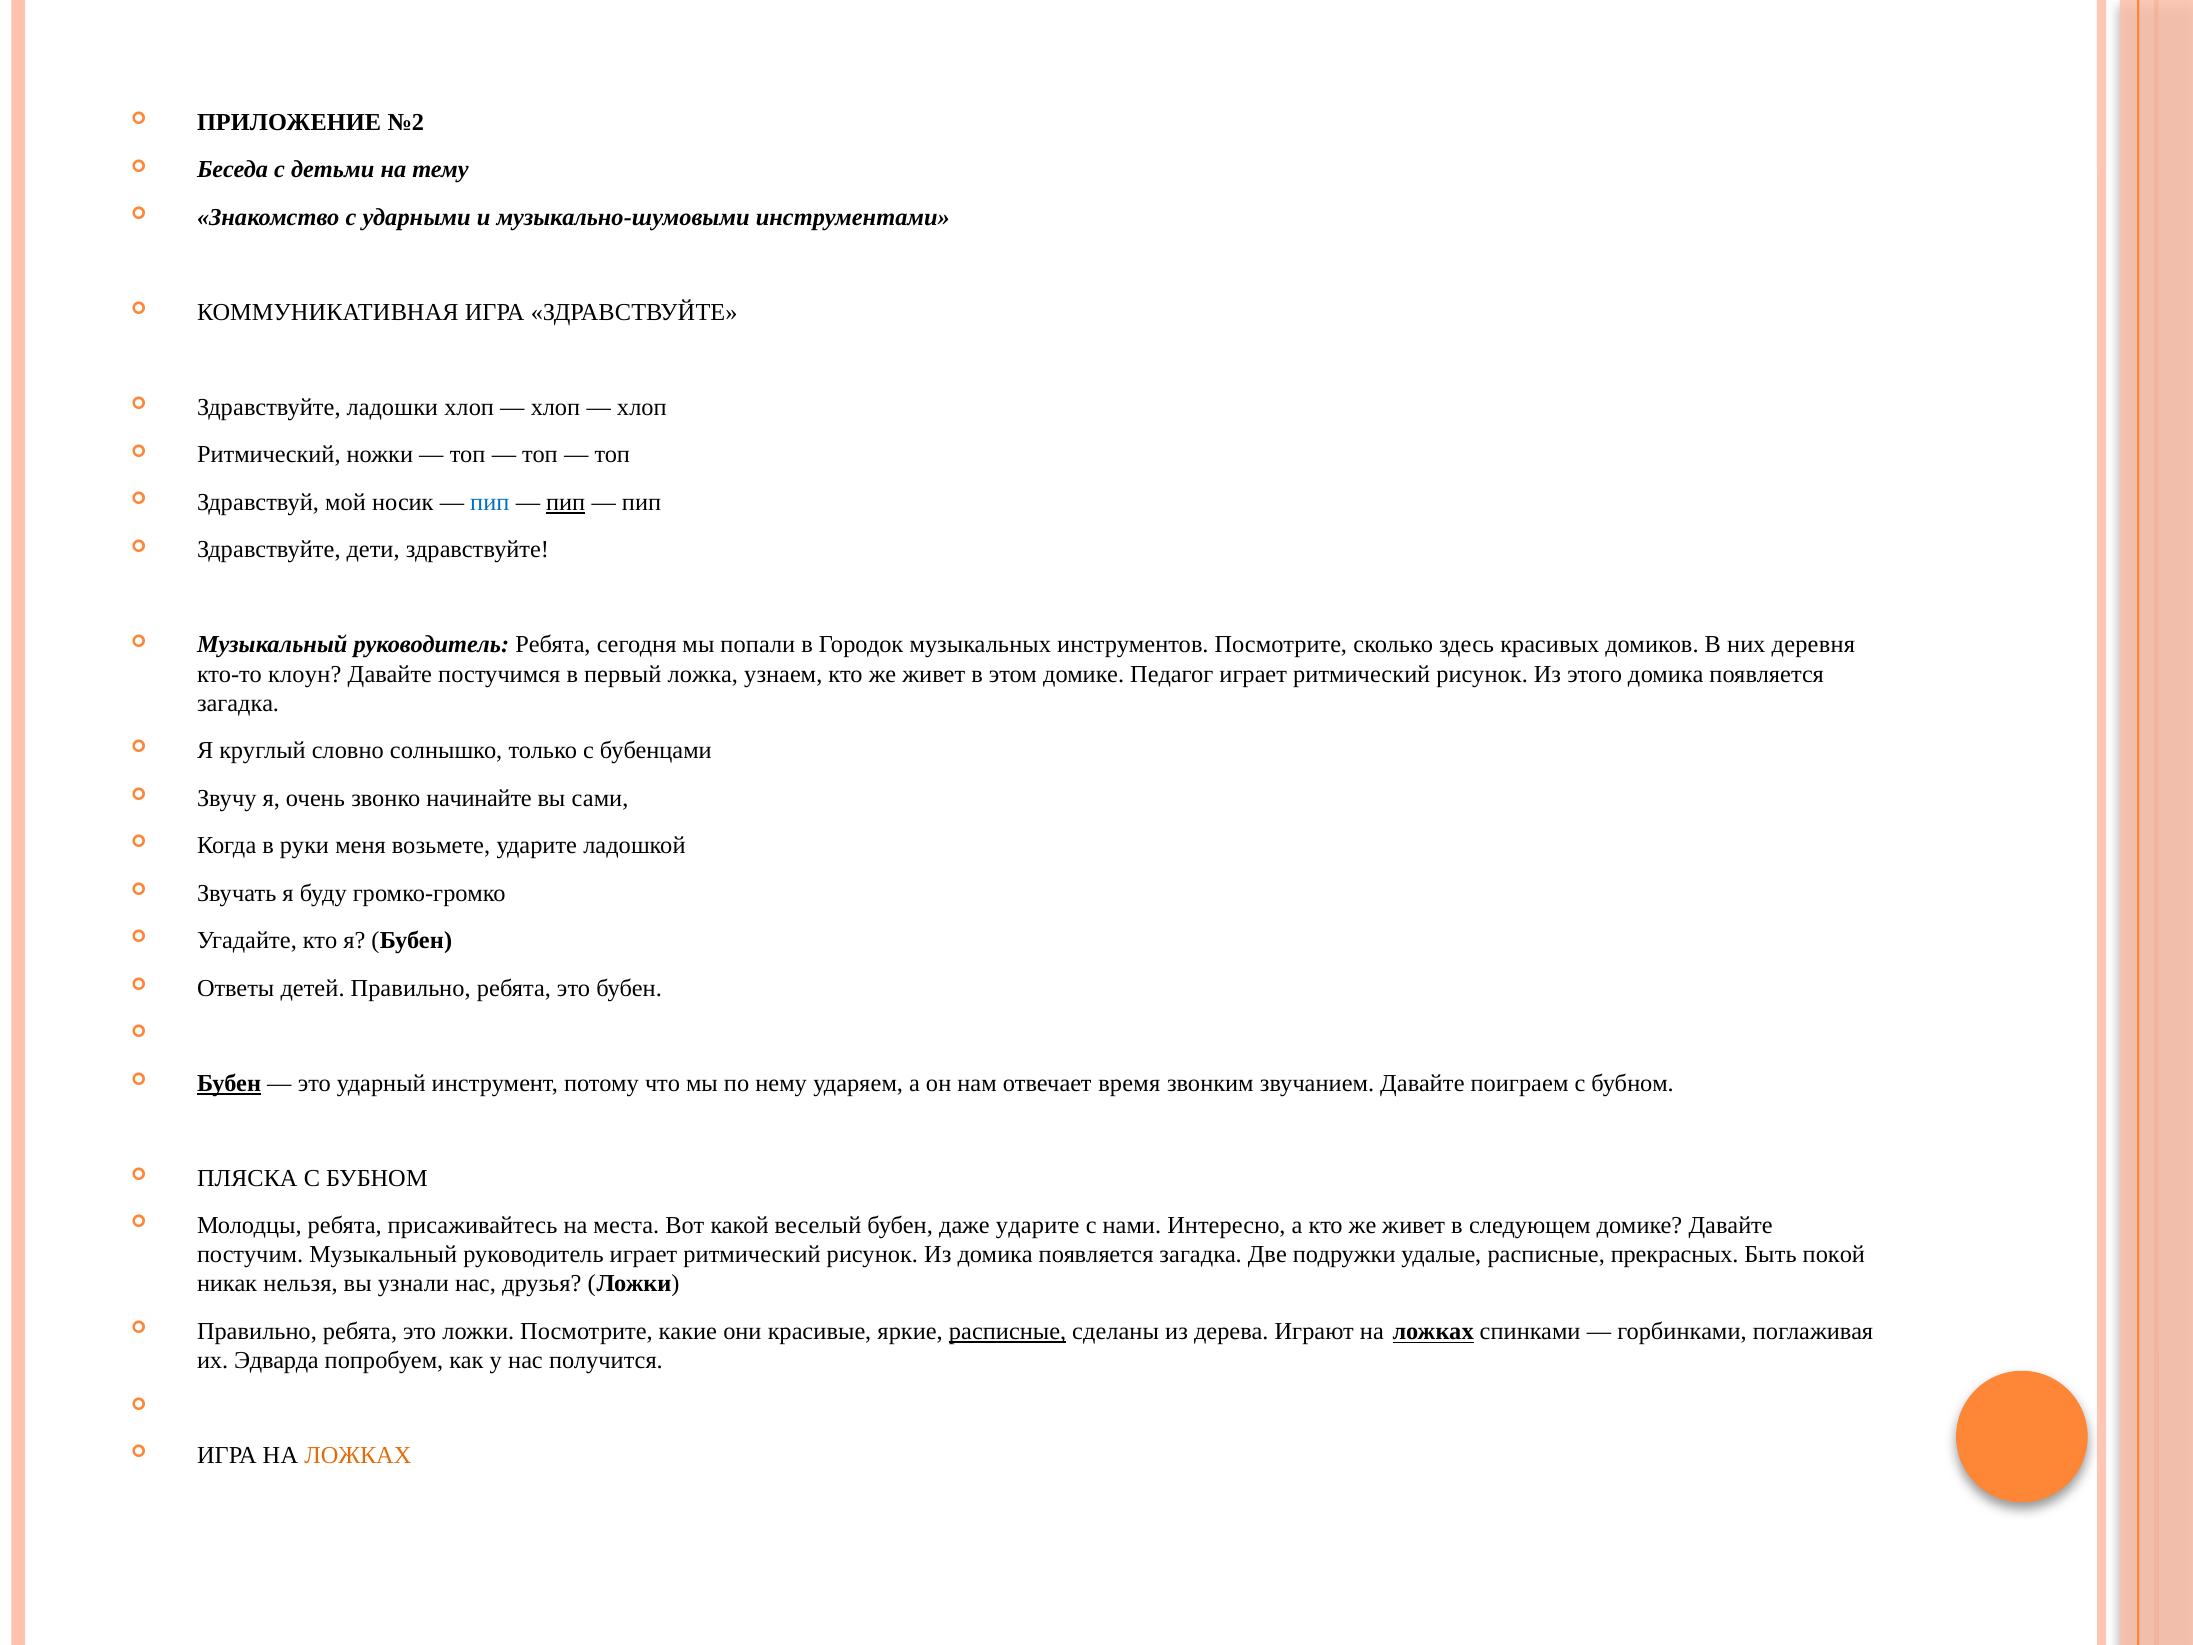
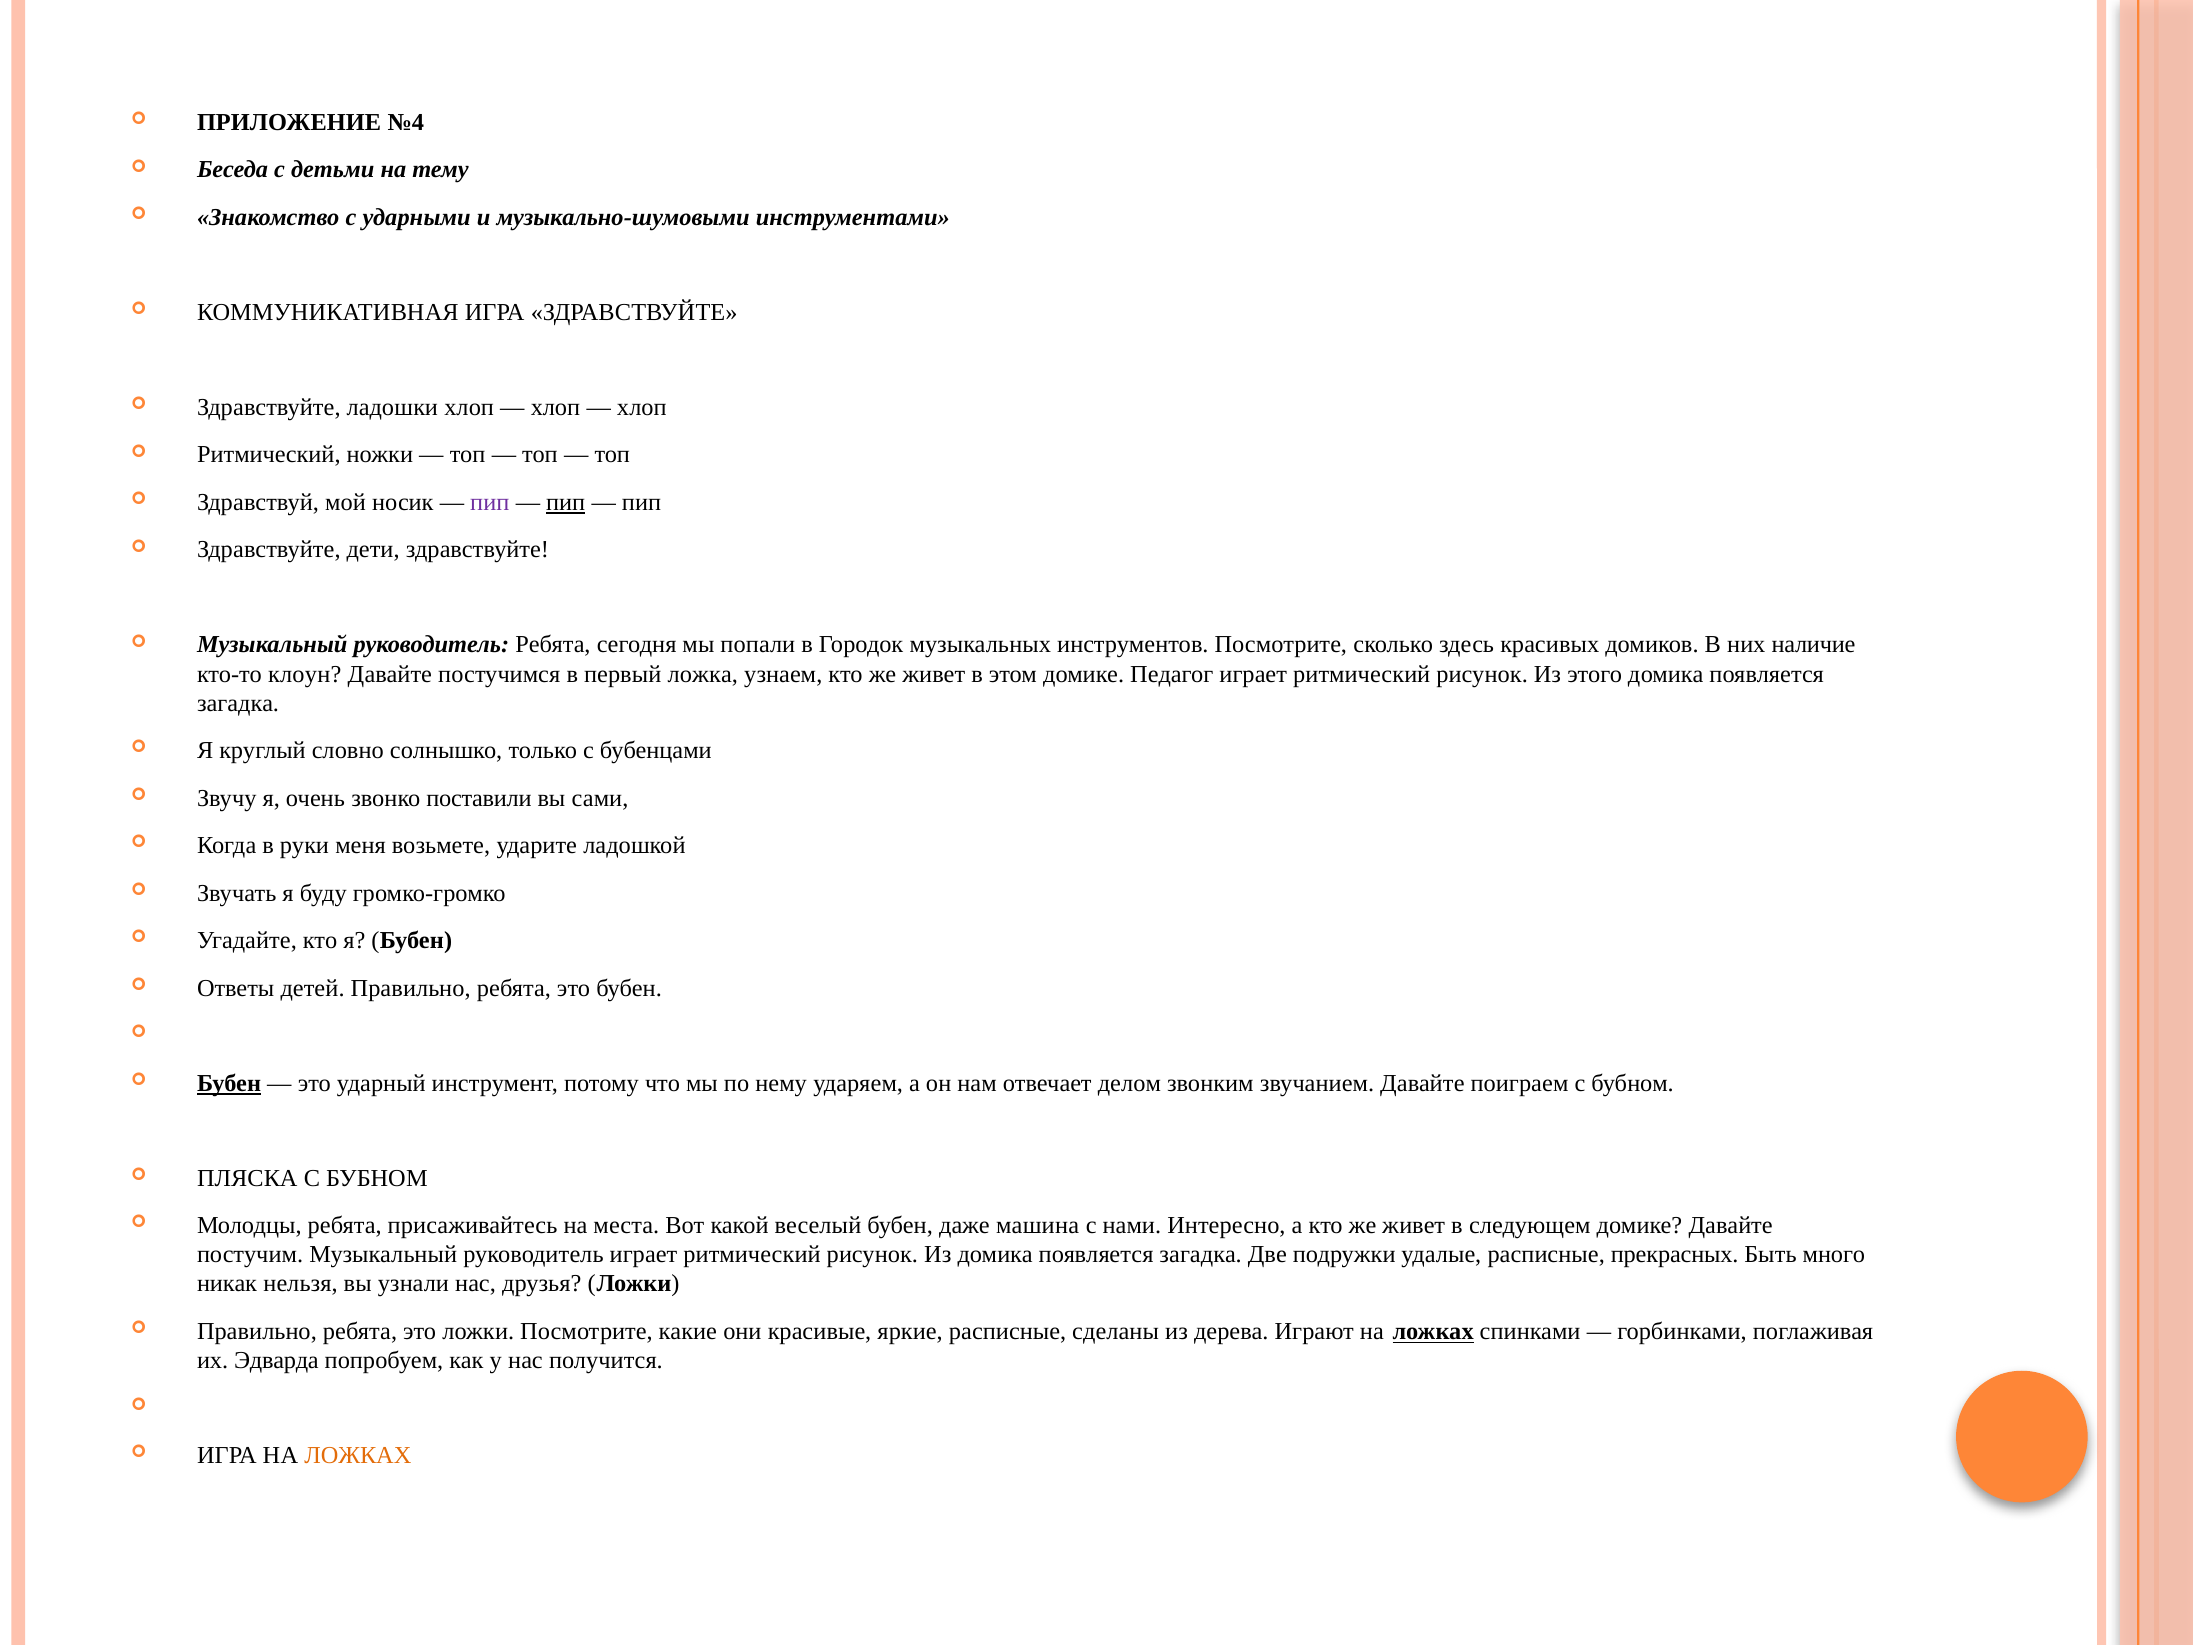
№2: №2 -> №4
пип at (490, 502) colour: blue -> purple
деревня: деревня -> наличие
начинайте: начинайте -> поставили
время: время -> делом
даже ударите: ударите -> машина
покой: покой -> много
расписные at (1008, 1331) underline: present -> none
